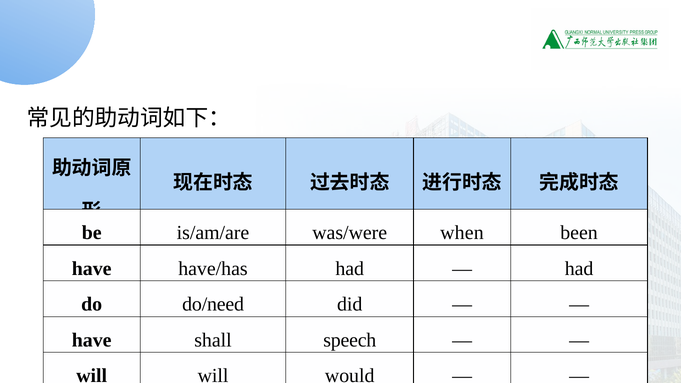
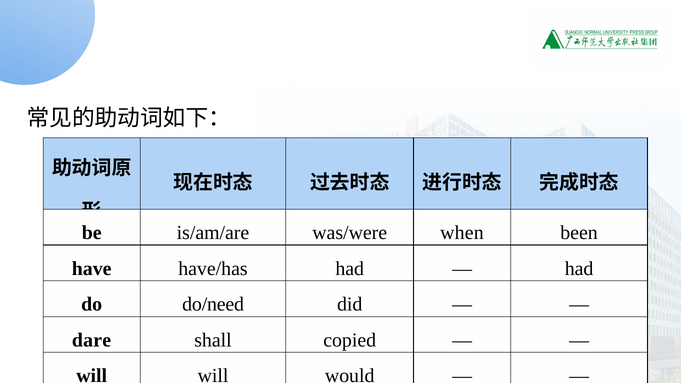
have at (92, 340): have -> dare
speech: speech -> copied
